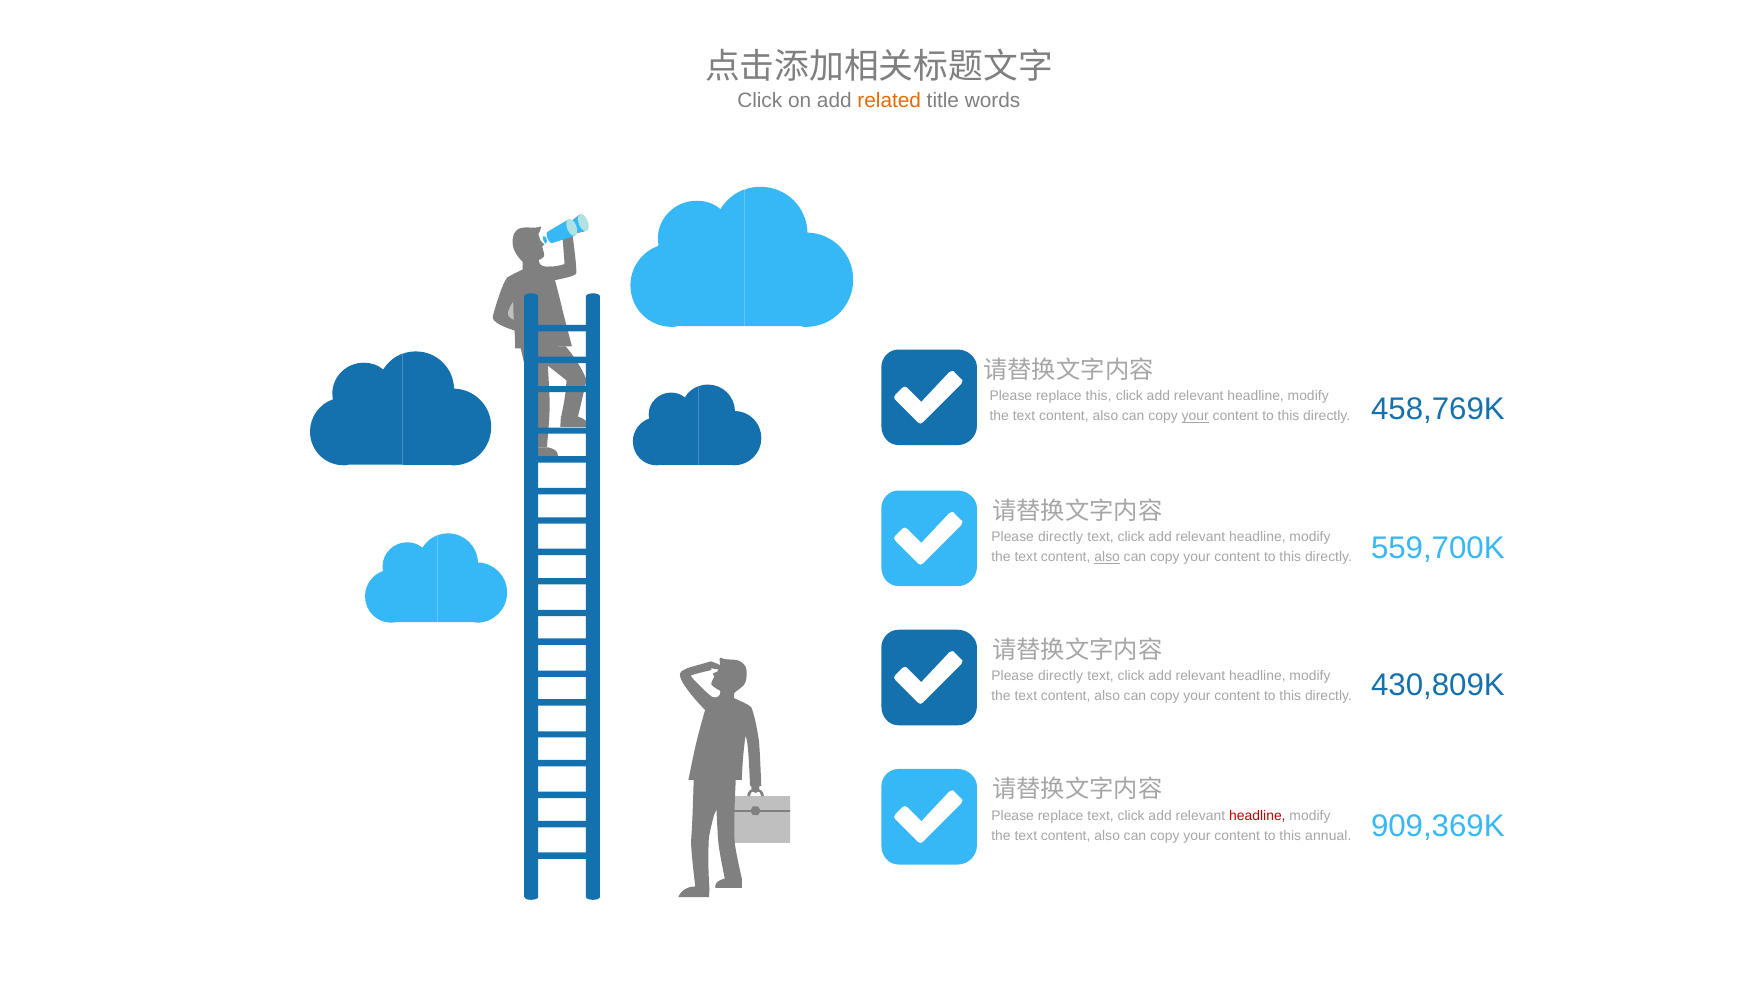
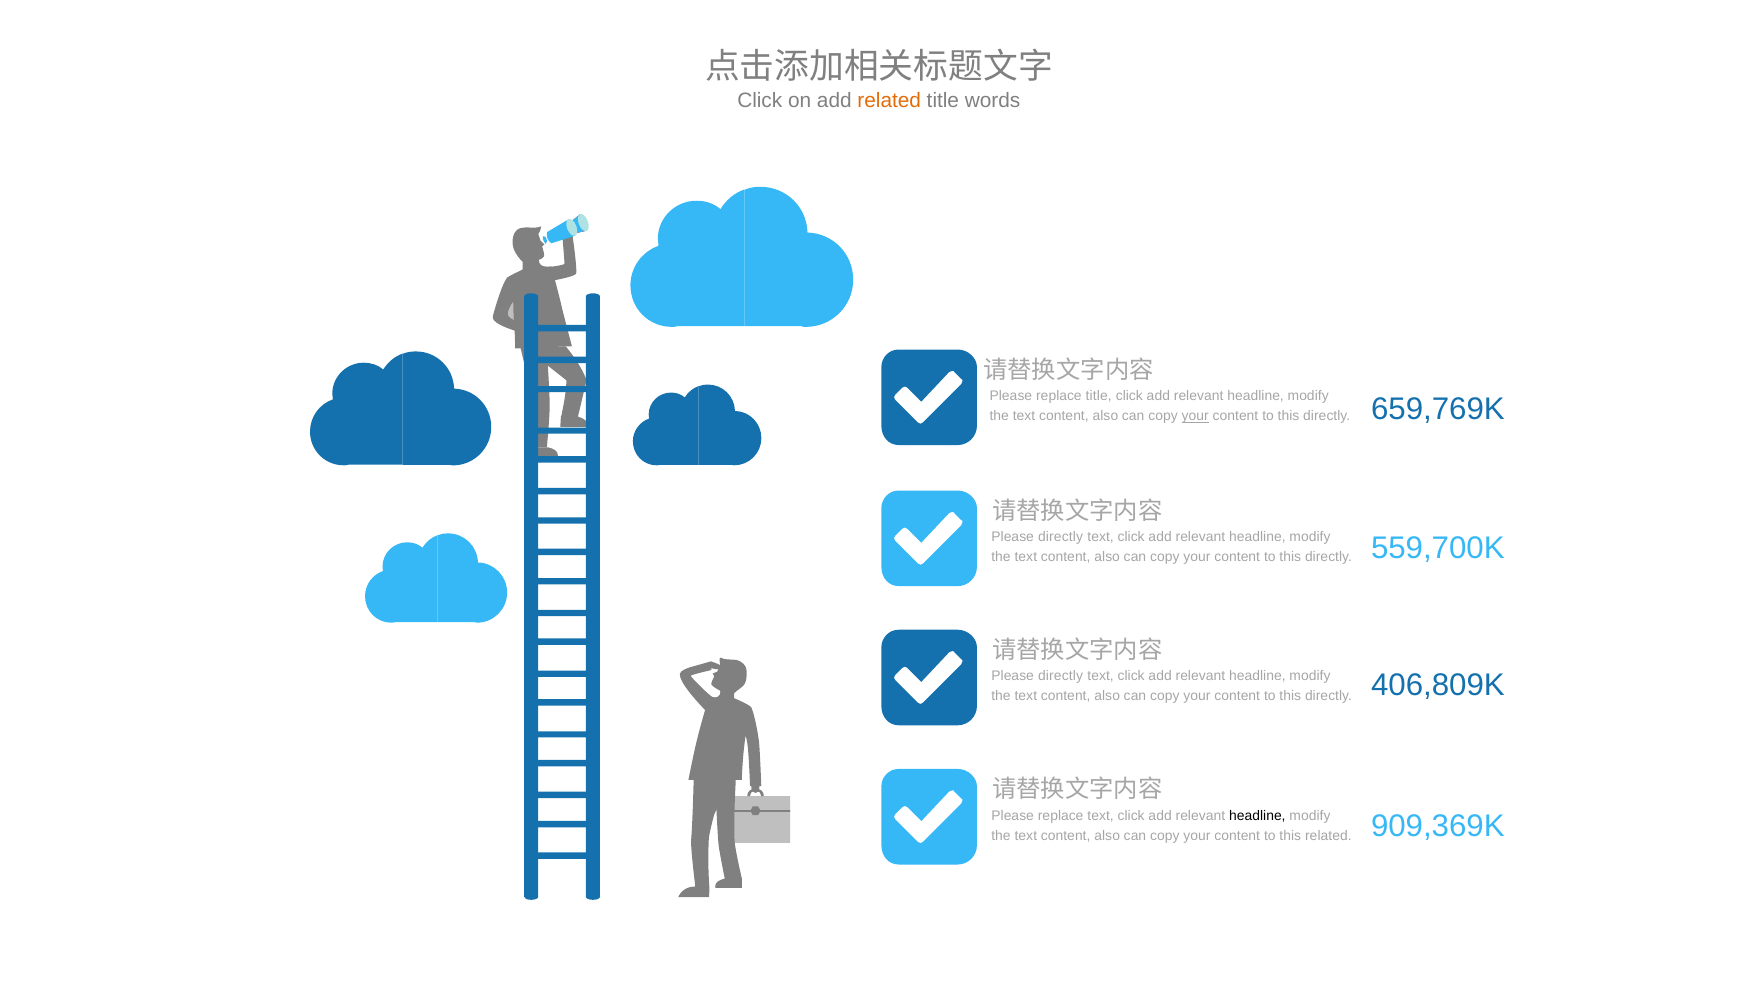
replace this: this -> title
458,769K: 458,769K -> 659,769K
also at (1107, 557) underline: present -> none
430,809K: 430,809K -> 406,809K
headline at (1257, 815) colour: red -> black
this annual: annual -> related
